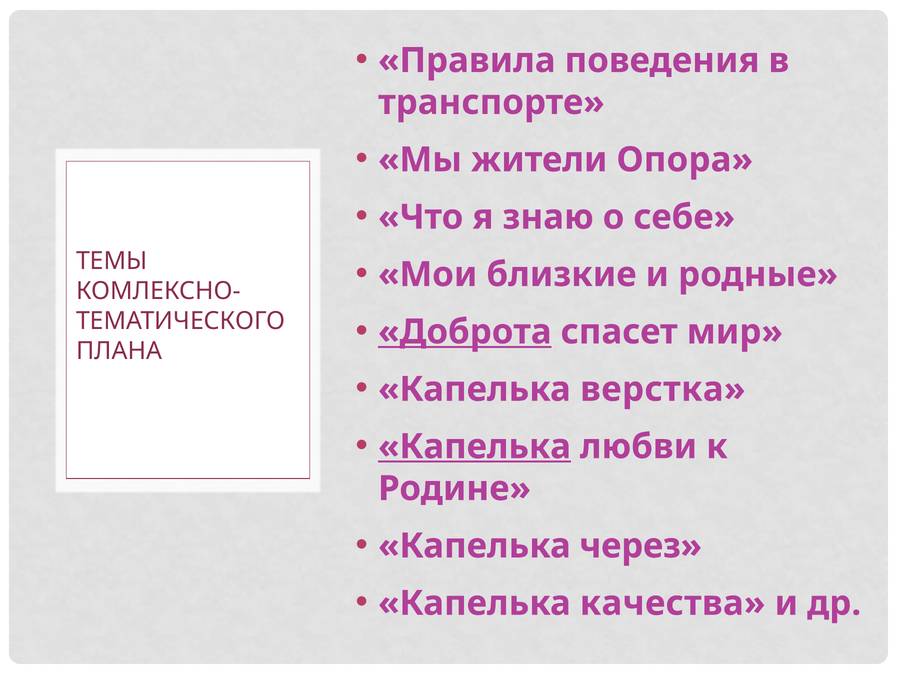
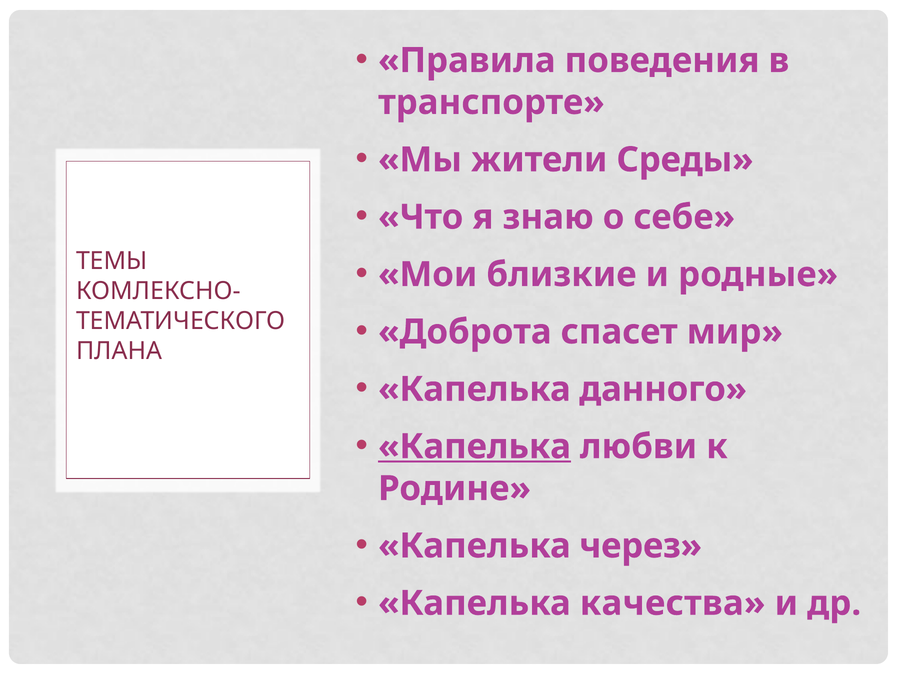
Опора: Опора -> Среды
Доброта underline: present -> none
верстка: верстка -> данного
